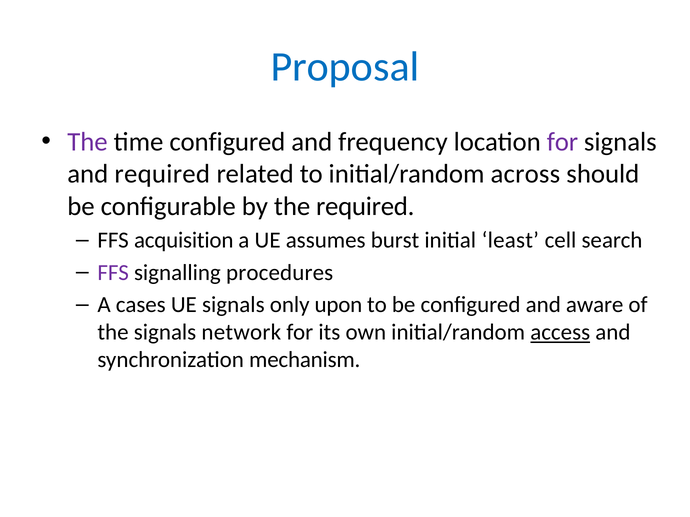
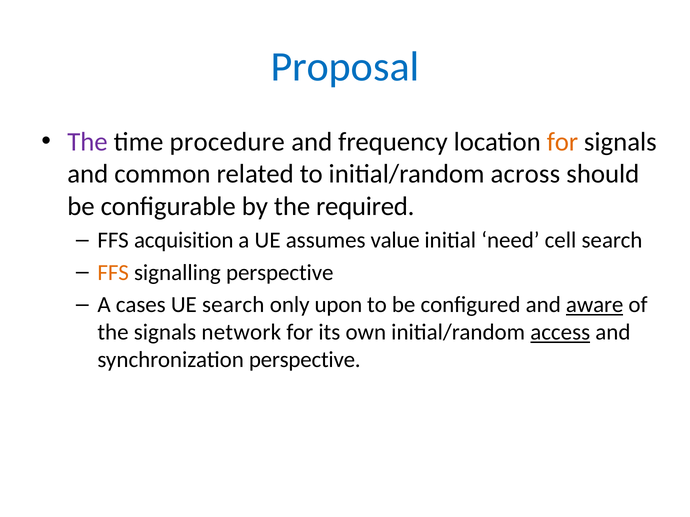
time configured: configured -> procedure
for at (562, 142) colour: purple -> orange
and required: required -> common
burst: burst -> value
least: least -> need
FFS at (113, 273) colour: purple -> orange
signalling procedures: procedures -> perspective
UE signals: signals -> search
aware underline: none -> present
synchronization mechanism: mechanism -> perspective
